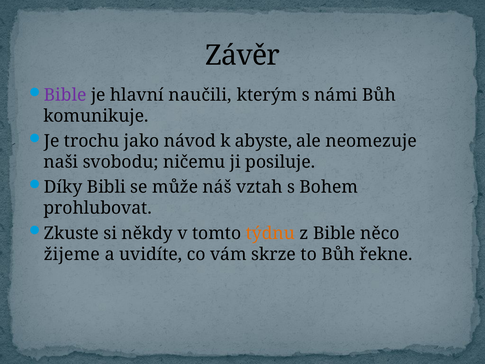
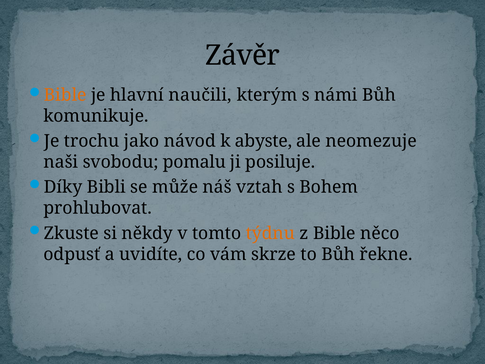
Bible at (65, 95) colour: purple -> orange
ničemu: ničemu -> pomalu
žijeme: žijeme -> odpusť
